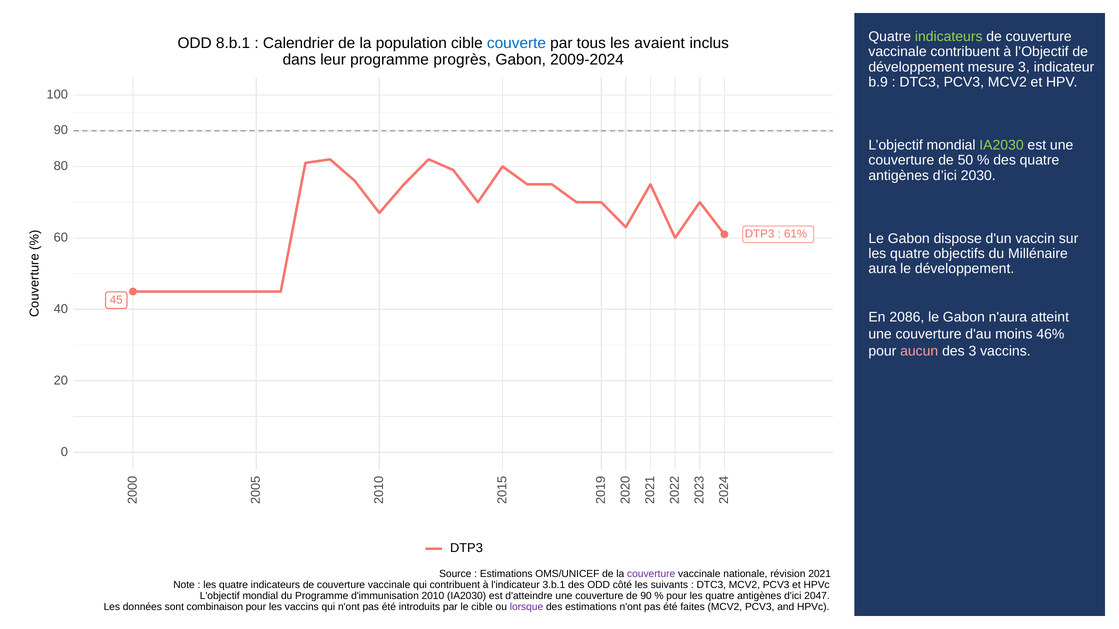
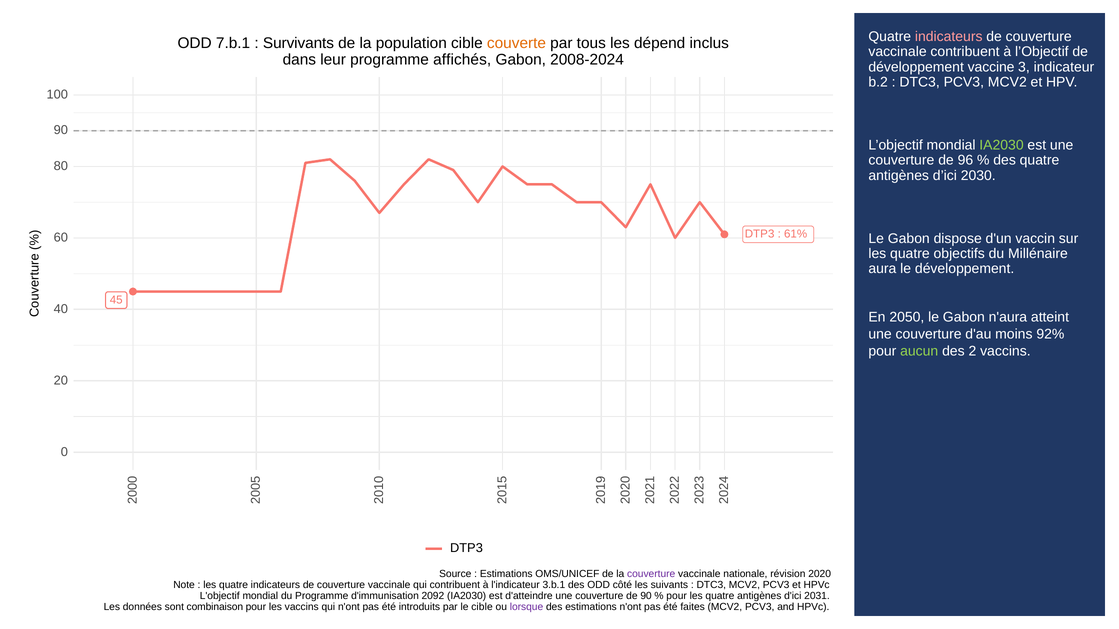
indicateurs at (949, 37) colour: light green -> pink
8.b.1: 8.b.1 -> 7.b.1
Calendrier: Calendrier -> Survivants
couverte colour: blue -> orange
avaient: avaient -> dépend
progrès: progrès -> affichés
2009-2024: 2009-2024 -> 2008-2024
mesure: mesure -> vaccine
b.9: b.9 -> b.2
50: 50 -> 96
2086: 2086 -> 2050
46%: 46% -> 92%
aucun colour: pink -> light green
des 3: 3 -> 2
2021: 2021 -> 2020
2010: 2010 -> 2092
2047: 2047 -> 2031
